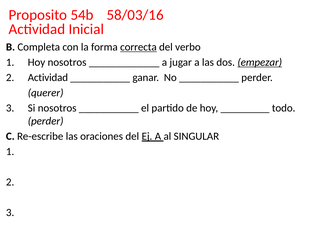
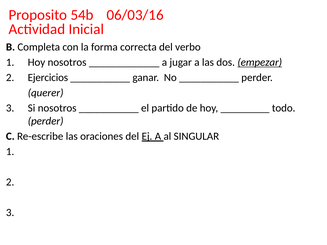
58/03/16: 58/03/16 -> 06/03/16
correcta underline: present -> none
2 Actividad: Actividad -> Ejercicios
